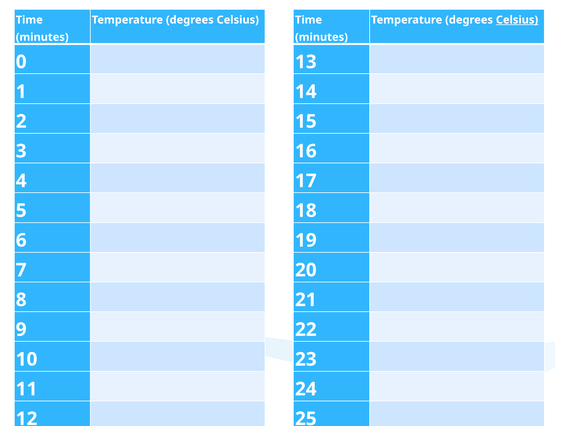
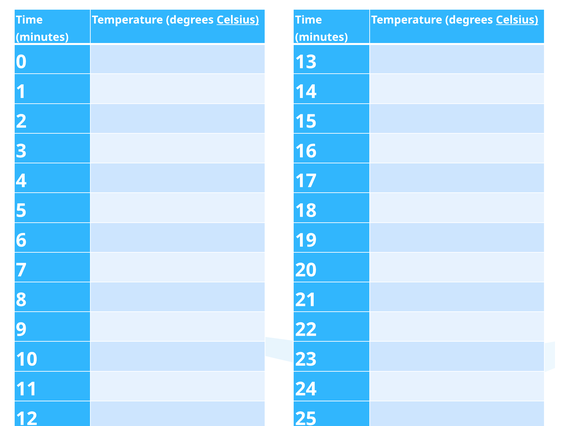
Celsius at (238, 20) underline: none -> present
